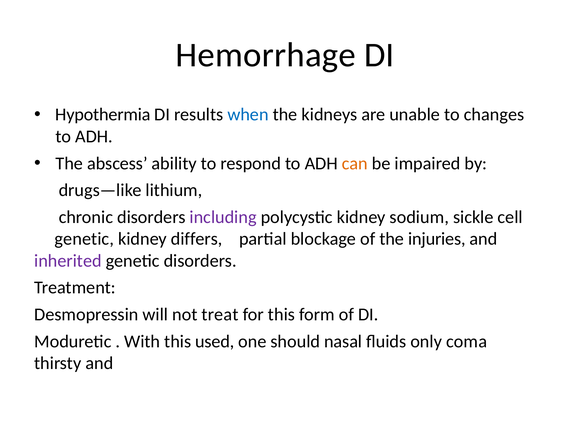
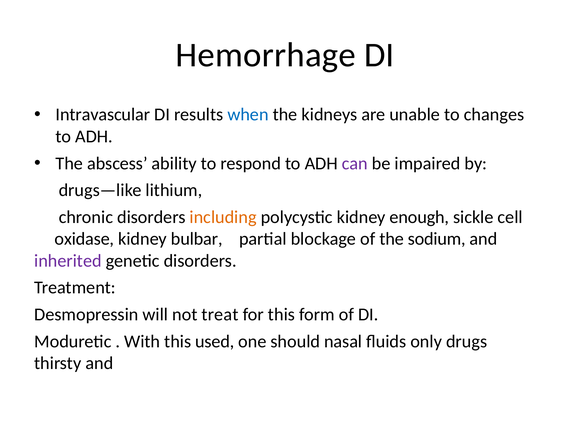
Hypothermia: Hypothermia -> Intravascular
can colour: orange -> purple
including colour: purple -> orange
sodium: sodium -> enough
genetic at (84, 239): genetic -> oxidase
differs: differs -> bulbar
injuries: injuries -> sodium
coma: coma -> drugs
